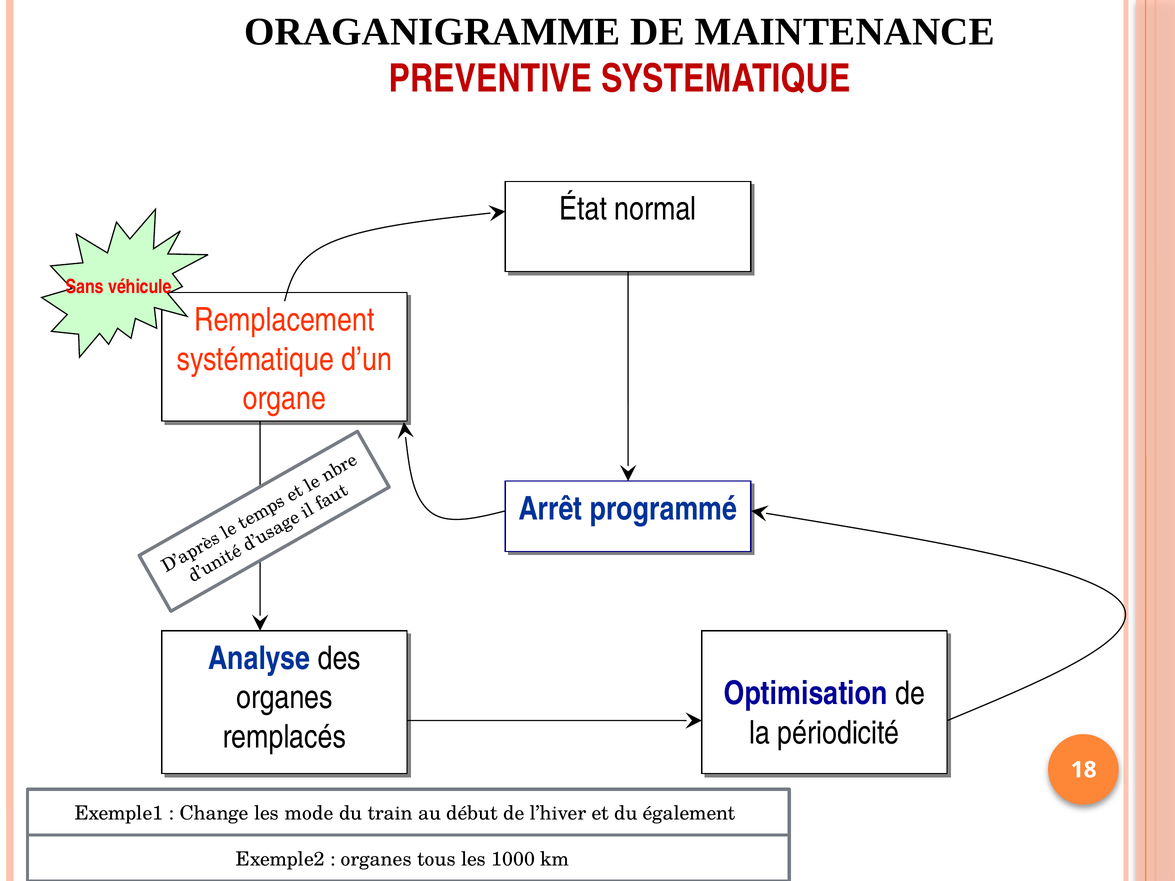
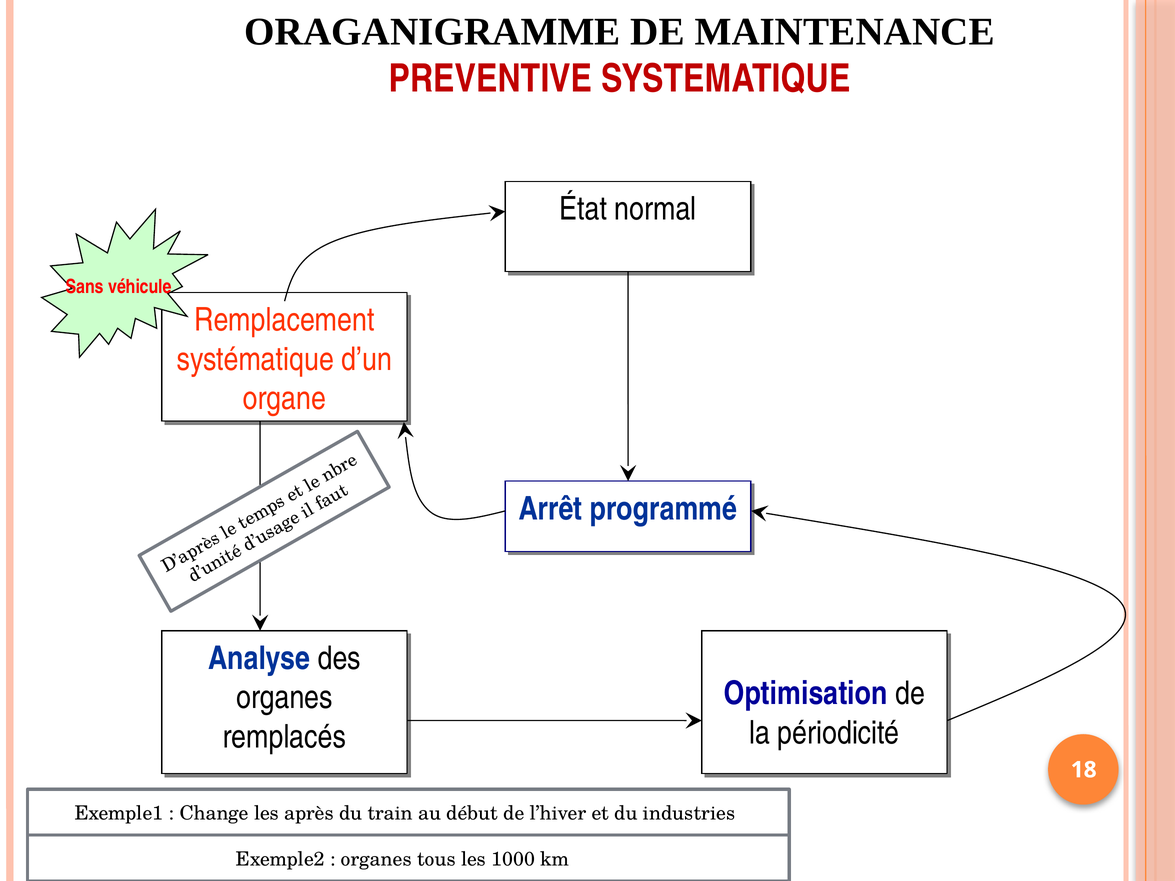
mode: mode -> après
également: également -> industries
